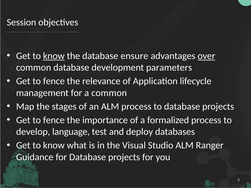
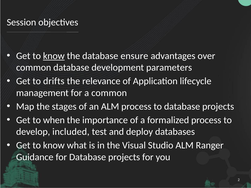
over underline: present -> none
fence at (54, 81): fence -> drifts
fence at (54, 120): fence -> when
language: language -> included
